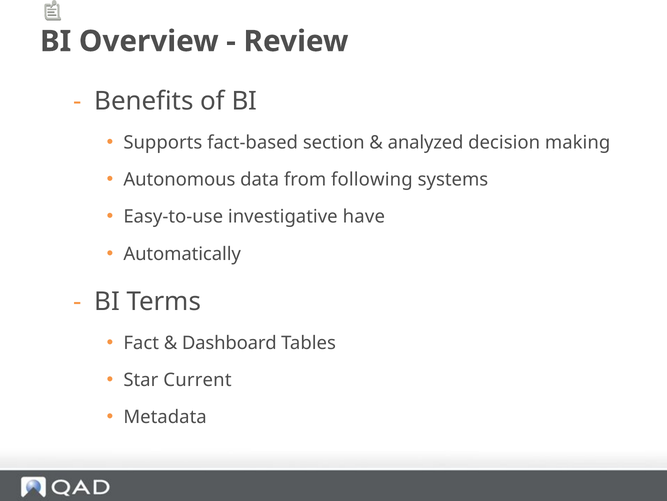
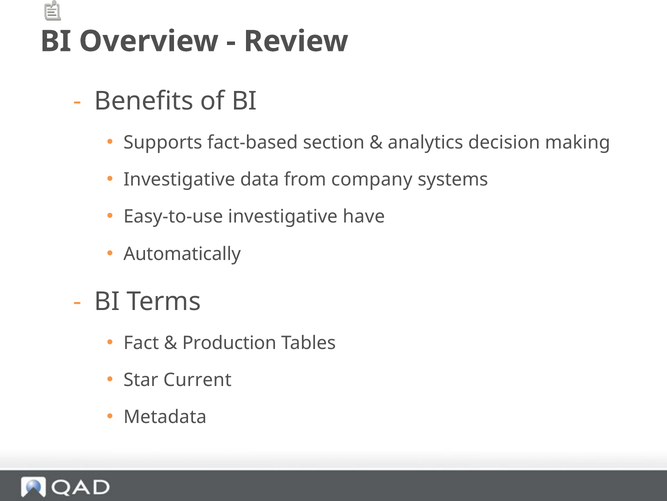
analyzed: analyzed -> analytics
Autonomous at (179, 179): Autonomous -> Investigative
following: following -> company
Dashboard: Dashboard -> Production
